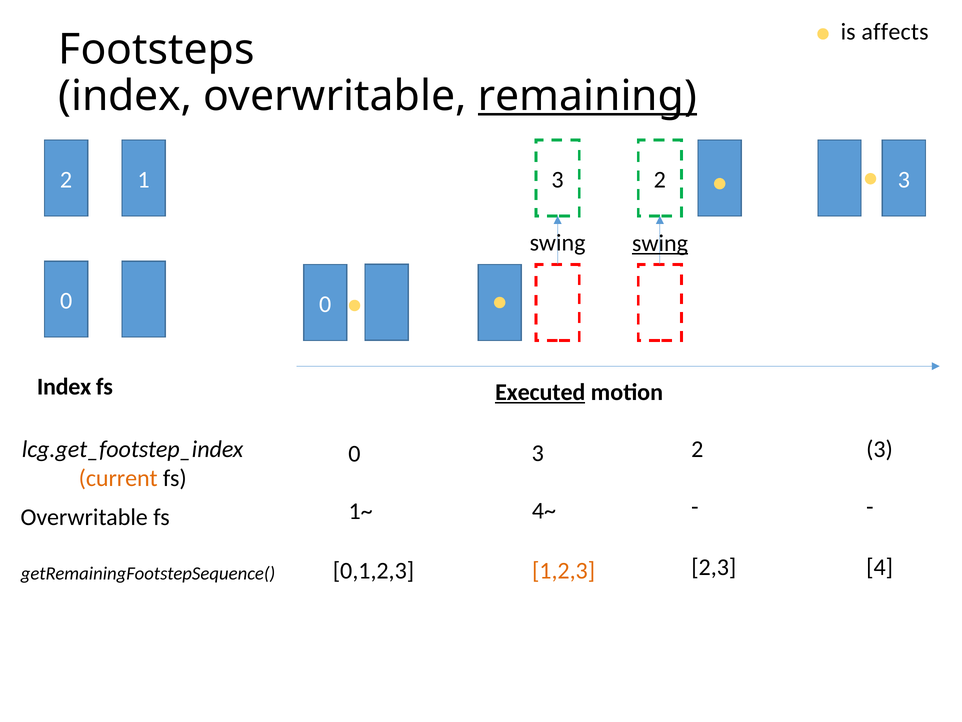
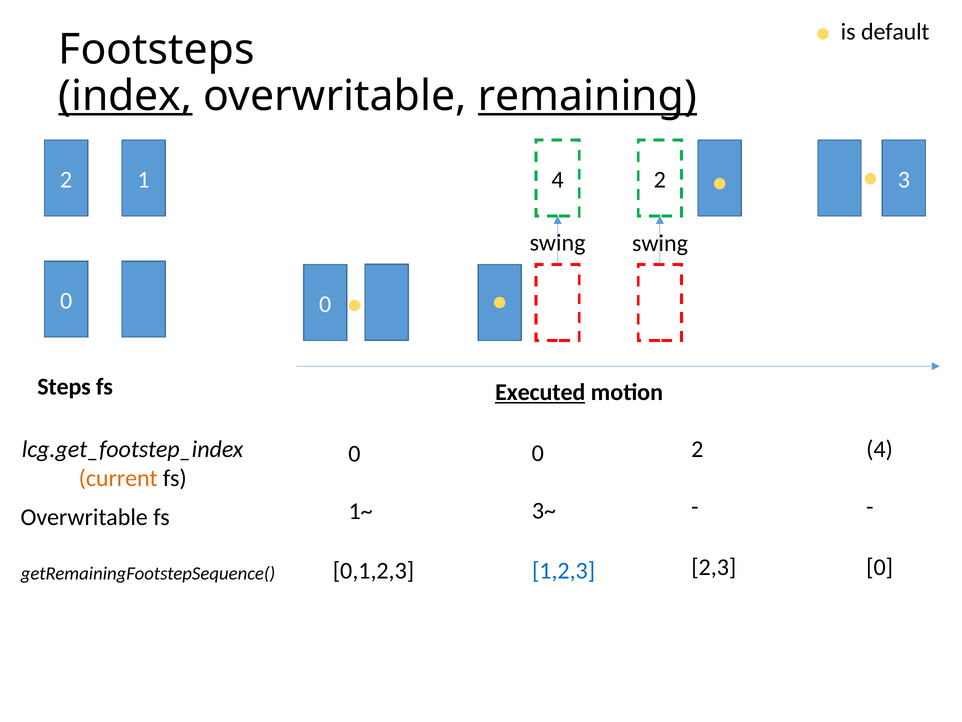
affects: affects -> default
index at (125, 96) underline: none -> present
1 3: 3 -> 4
swing at (660, 243) underline: present -> none
Index at (64, 387): Index -> Steps
0 3: 3 -> 0
2 3: 3 -> 4
4~: 4~ -> 3~
1,2,3 colour: orange -> blue
2,3 4: 4 -> 0
